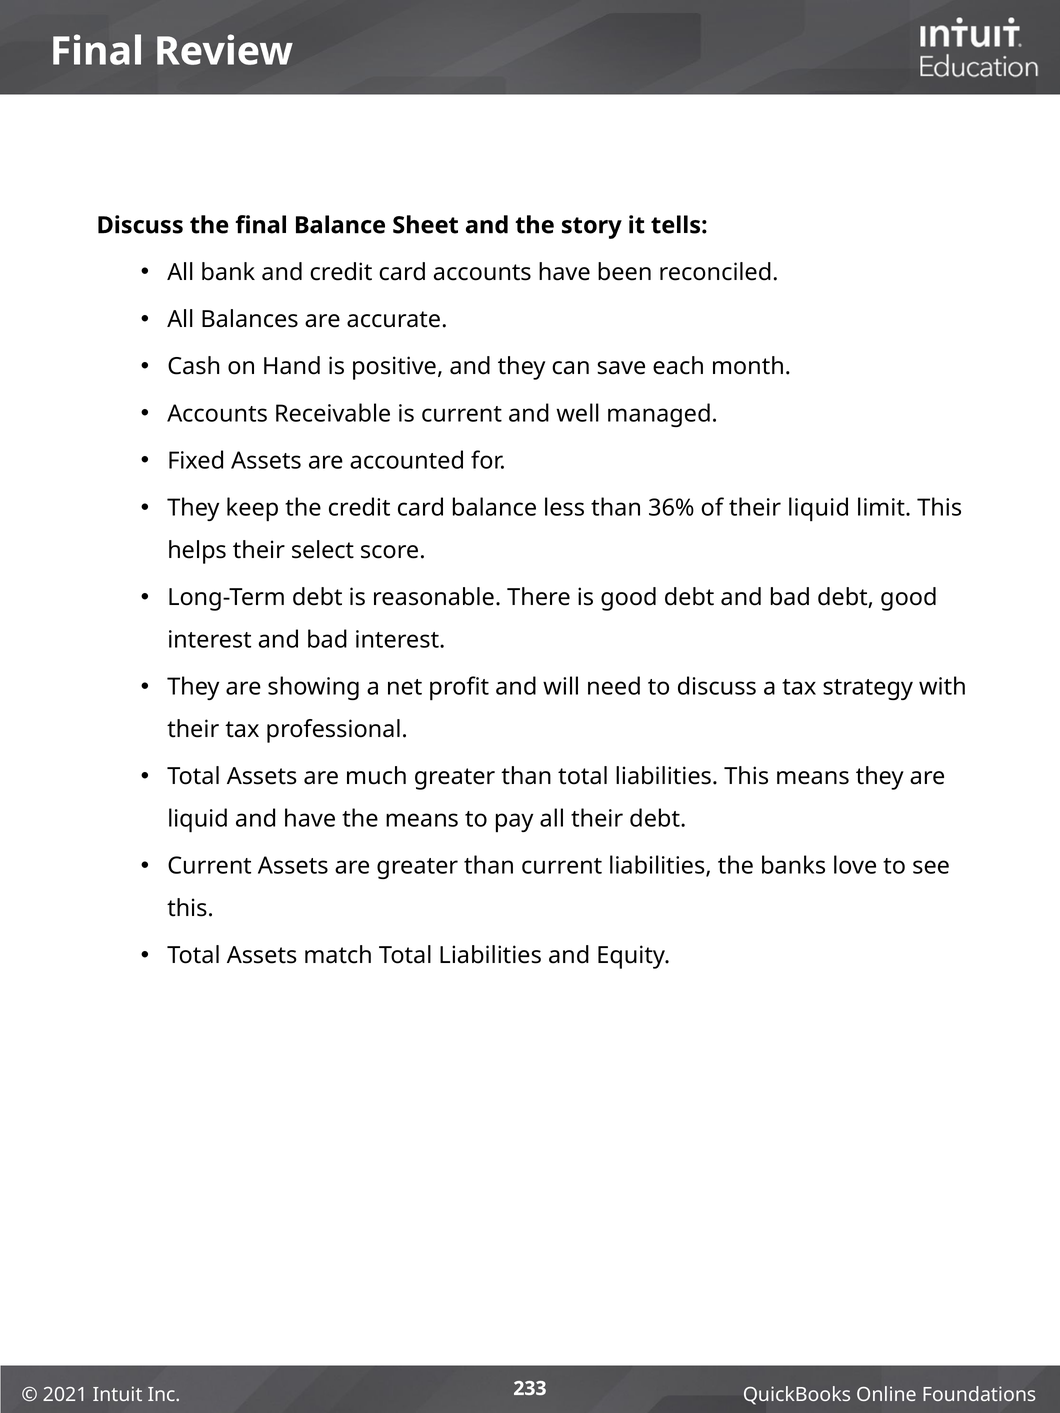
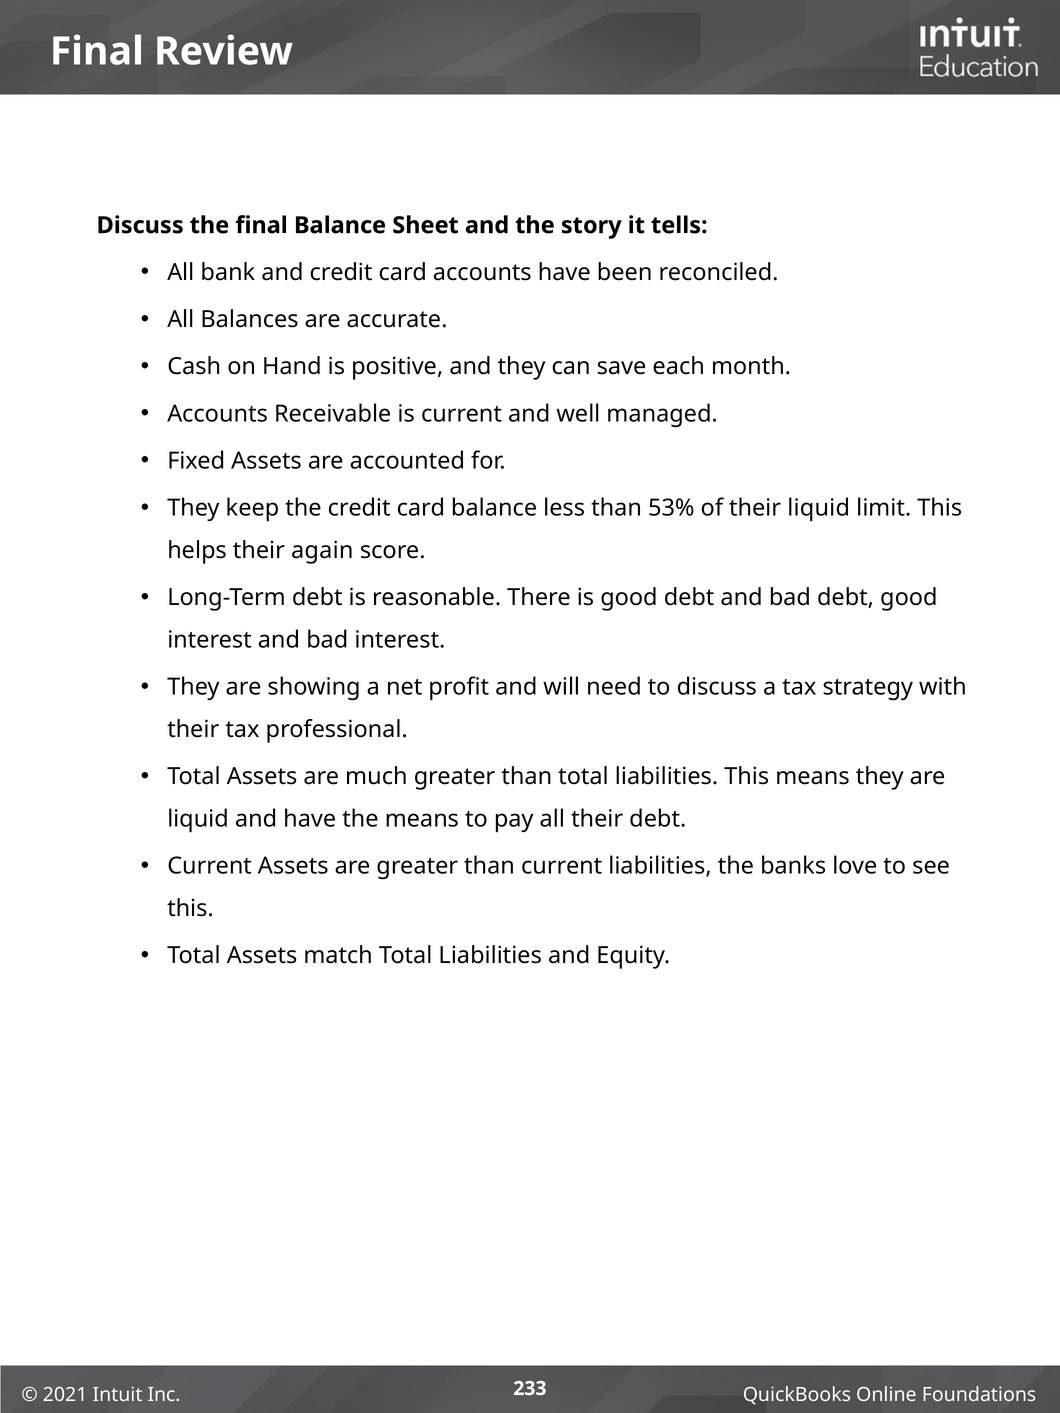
36%: 36% -> 53%
select: select -> again
